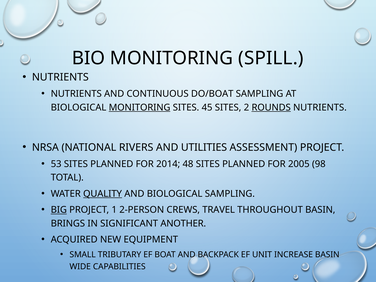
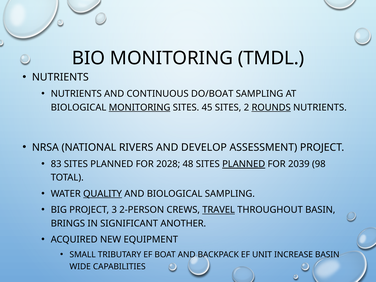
SPILL: SPILL -> TMDL
UTILITIES: UTILITIES -> DEVELOP
53: 53 -> 83
2014: 2014 -> 2028
PLANNED at (244, 164) underline: none -> present
2005: 2005 -> 2039
BIG underline: present -> none
1: 1 -> 3
TRAVEL underline: none -> present
